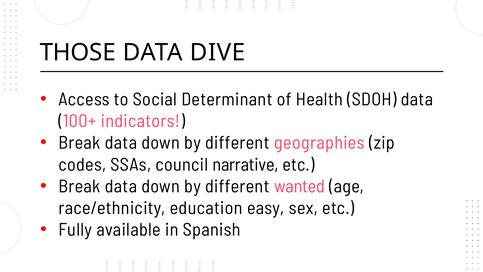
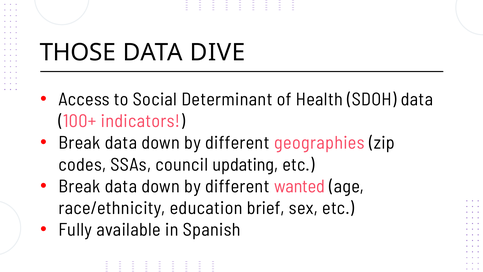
narrative: narrative -> updating
easy: easy -> brief
